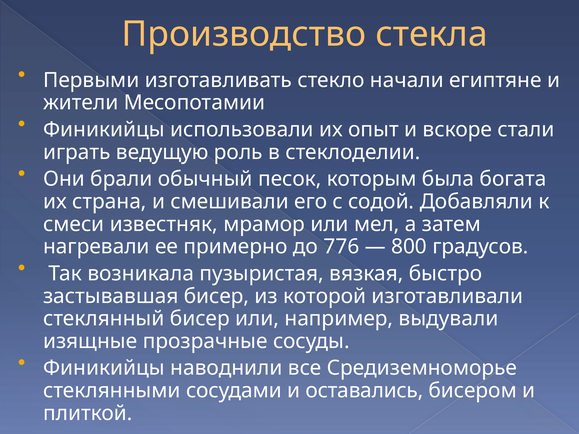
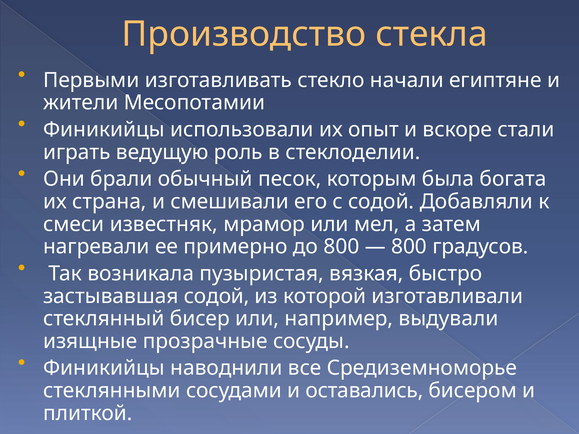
до 776: 776 -> 800
застывавшая бисер: бисер -> содой
